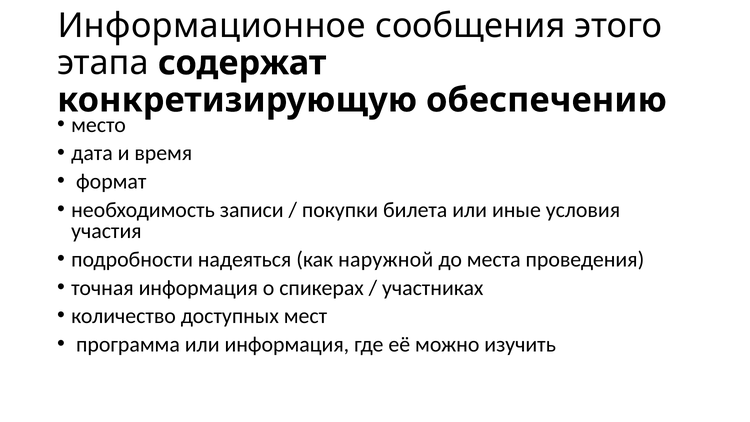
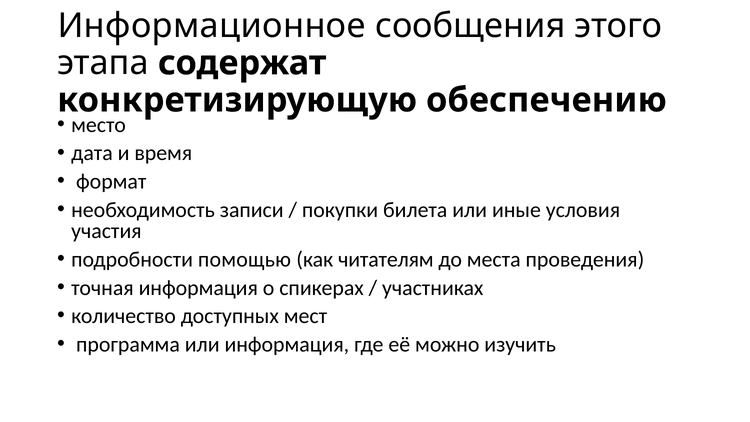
надеяться: надеяться -> помощью
наружной: наружной -> читателям
